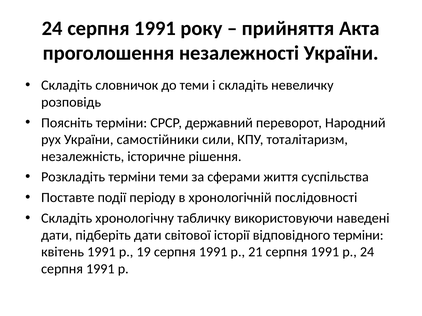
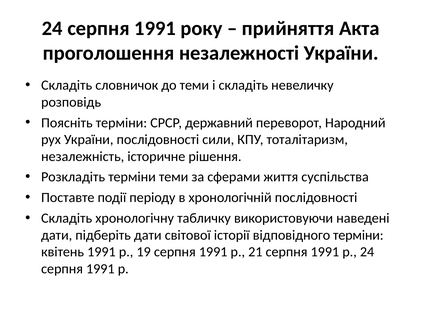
України самостійники: самостійники -> послідовності
